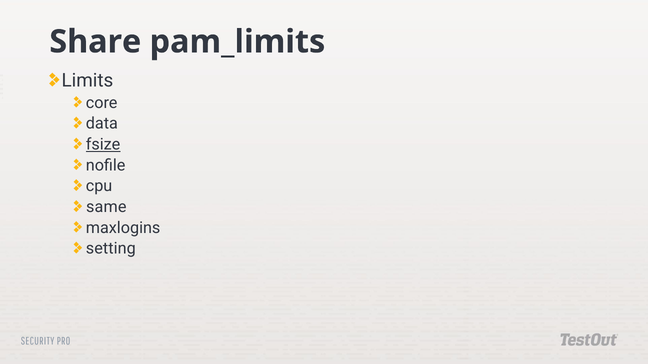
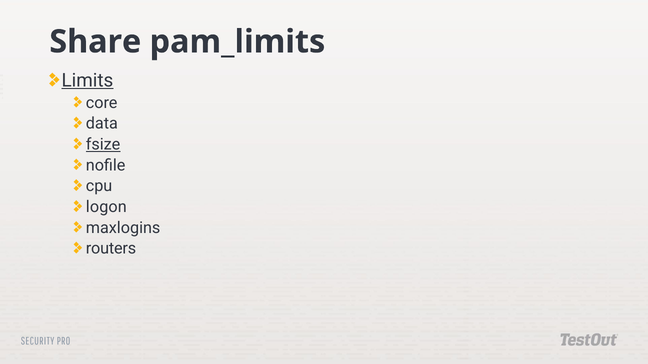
Limits underline: none -> present
same: same -> logon
setting: setting -> routers
